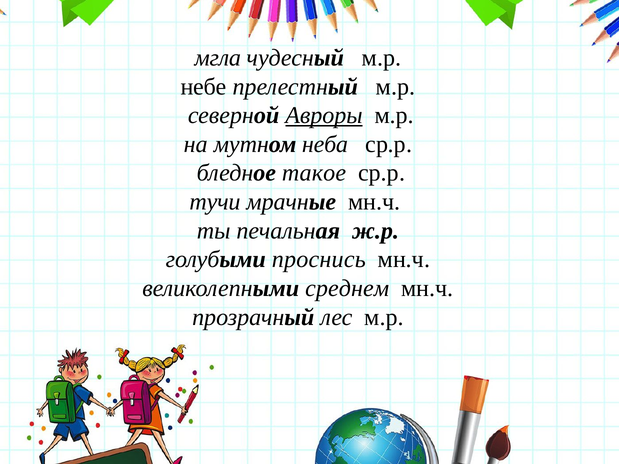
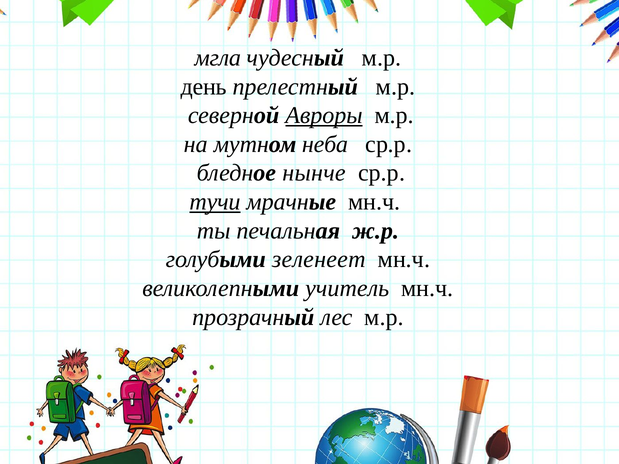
небе: небе -> день
такое: такое -> нынче
тучи underline: none -> present
проснись: проснись -> зеленеет
среднем: среднем -> учитель
